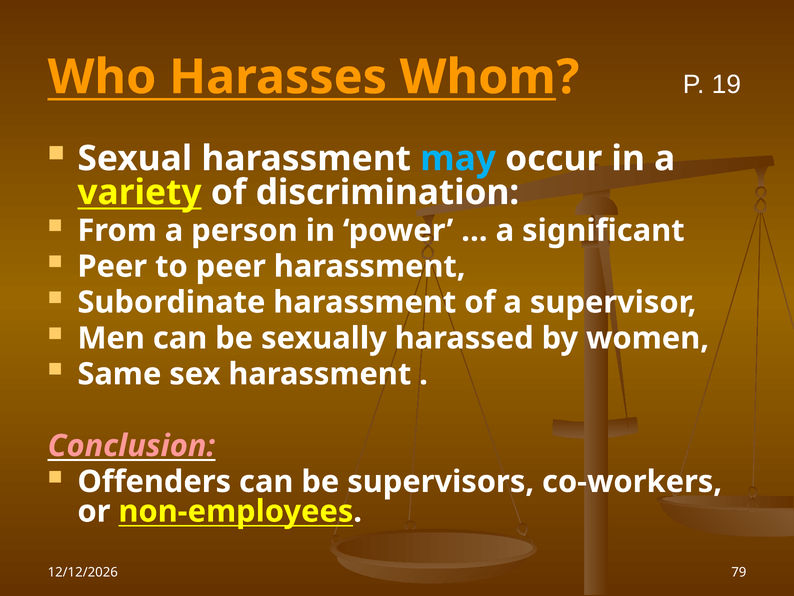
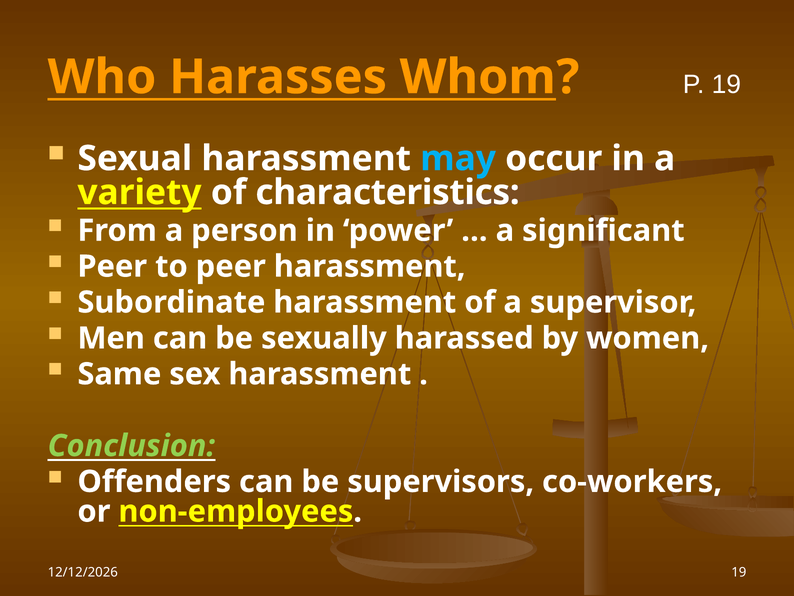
discrimination: discrimination -> characteristics
Conclusion colour: pink -> light green
79 at (739, 572): 79 -> 19
